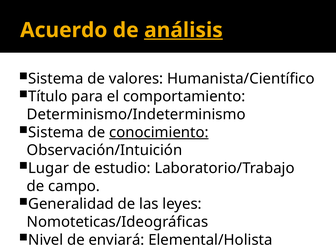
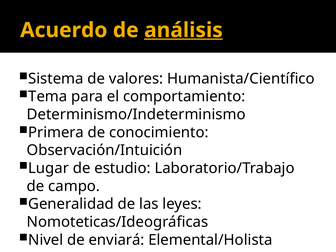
Título: Título -> Tema
Sistema at (56, 132): Sistema -> Primera
conocimiento underline: present -> none
